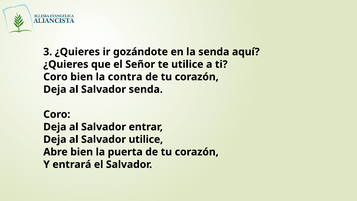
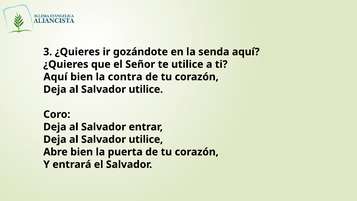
Coro at (55, 77): Coro -> Aquí
senda at (146, 89): senda -> utilice
